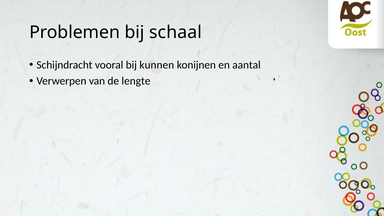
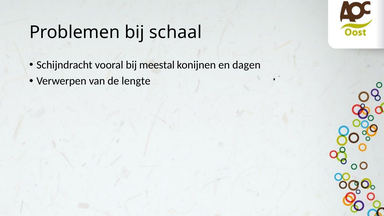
kunnen: kunnen -> meestal
aantal: aantal -> dagen
